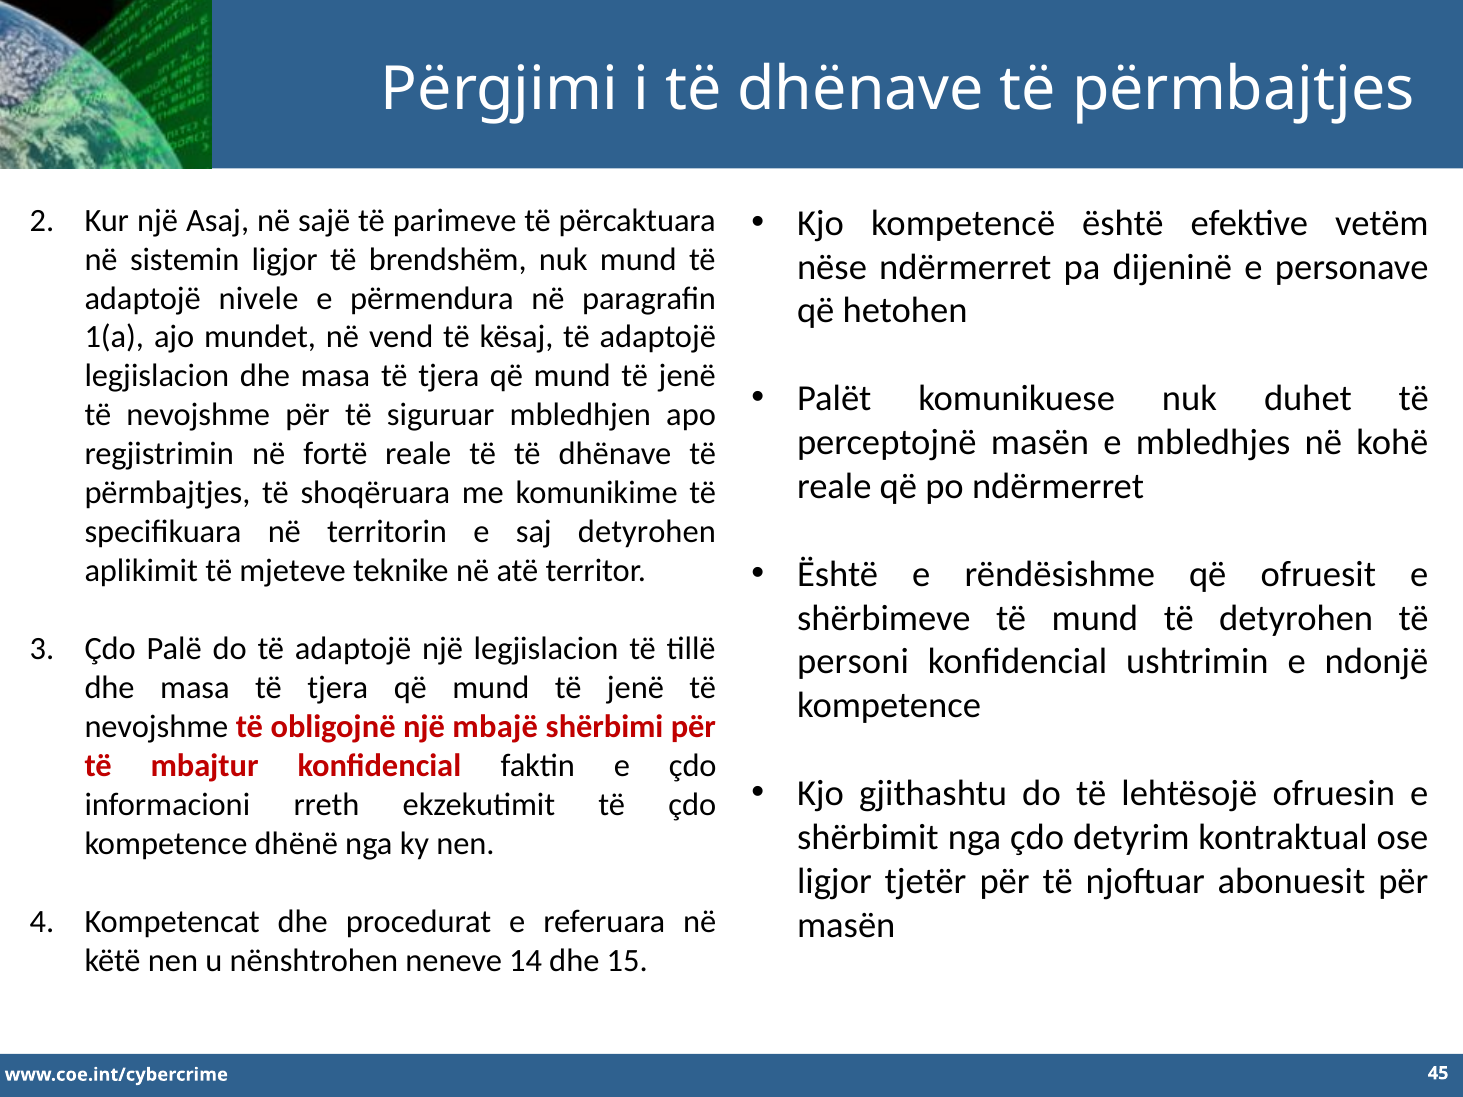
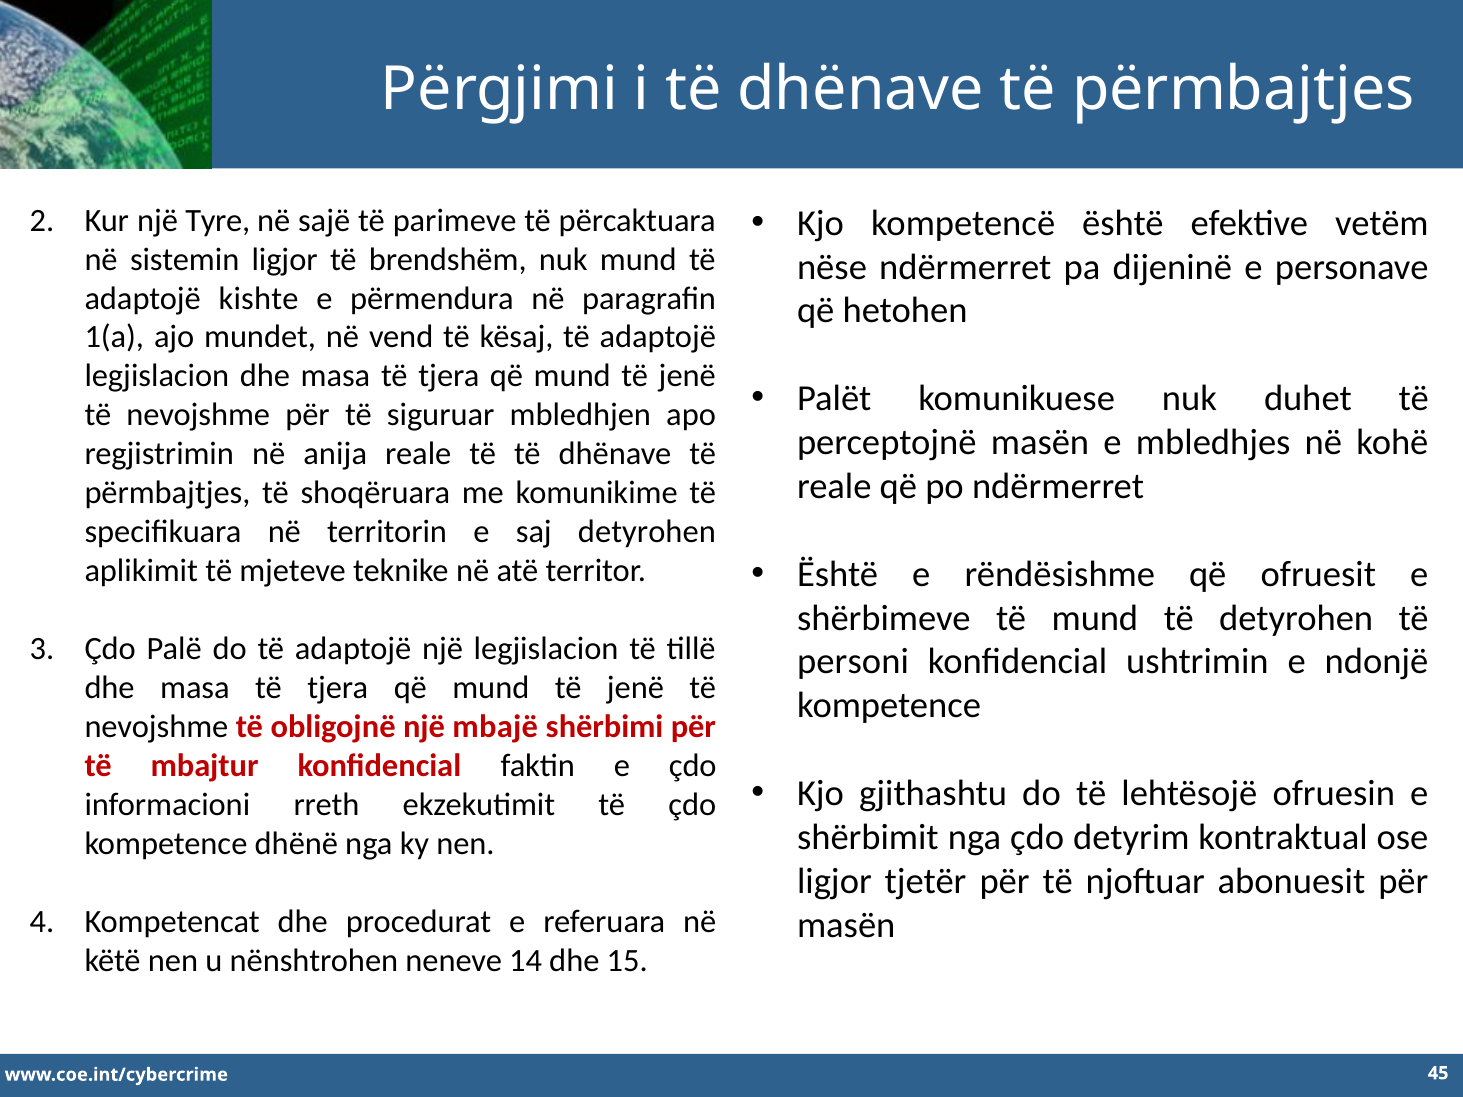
Asaj: Asaj -> Tyre
nivele: nivele -> kishte
fortë: fortë -> anija
